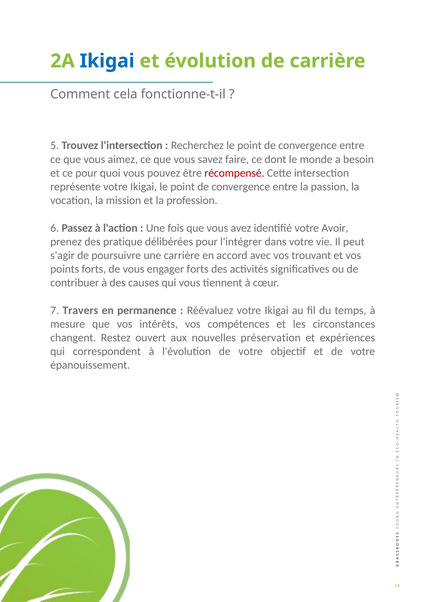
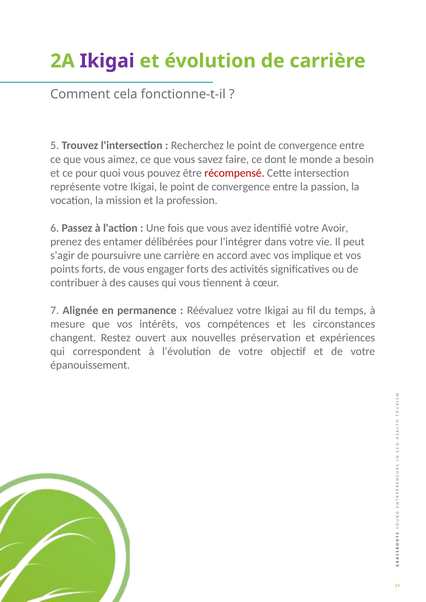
Ikigai at (107, 61) colour: blue -> purple
pratique: pratique -> entamer
trouvant: trouvant -> implique
Travers: Travers -> Alignée
